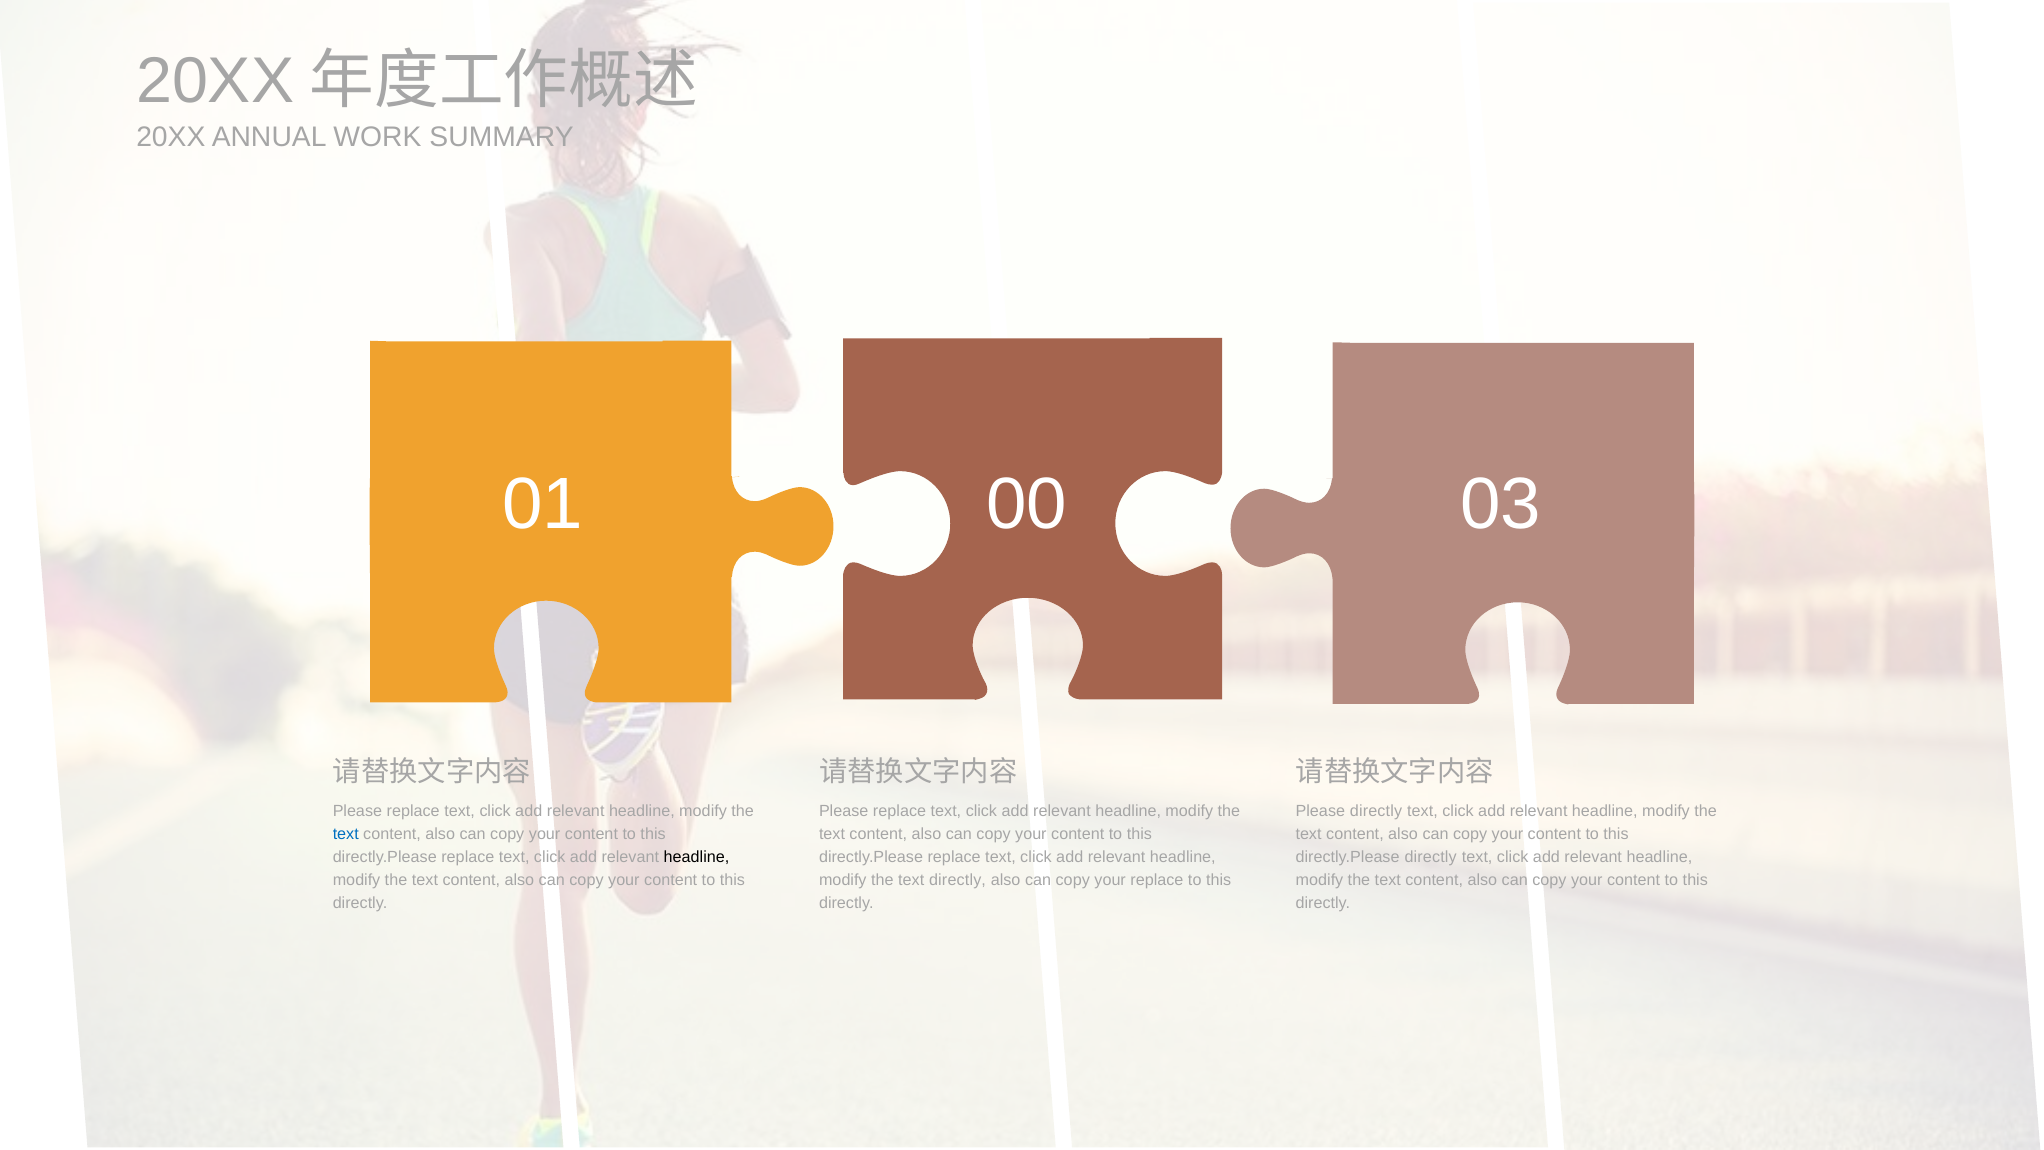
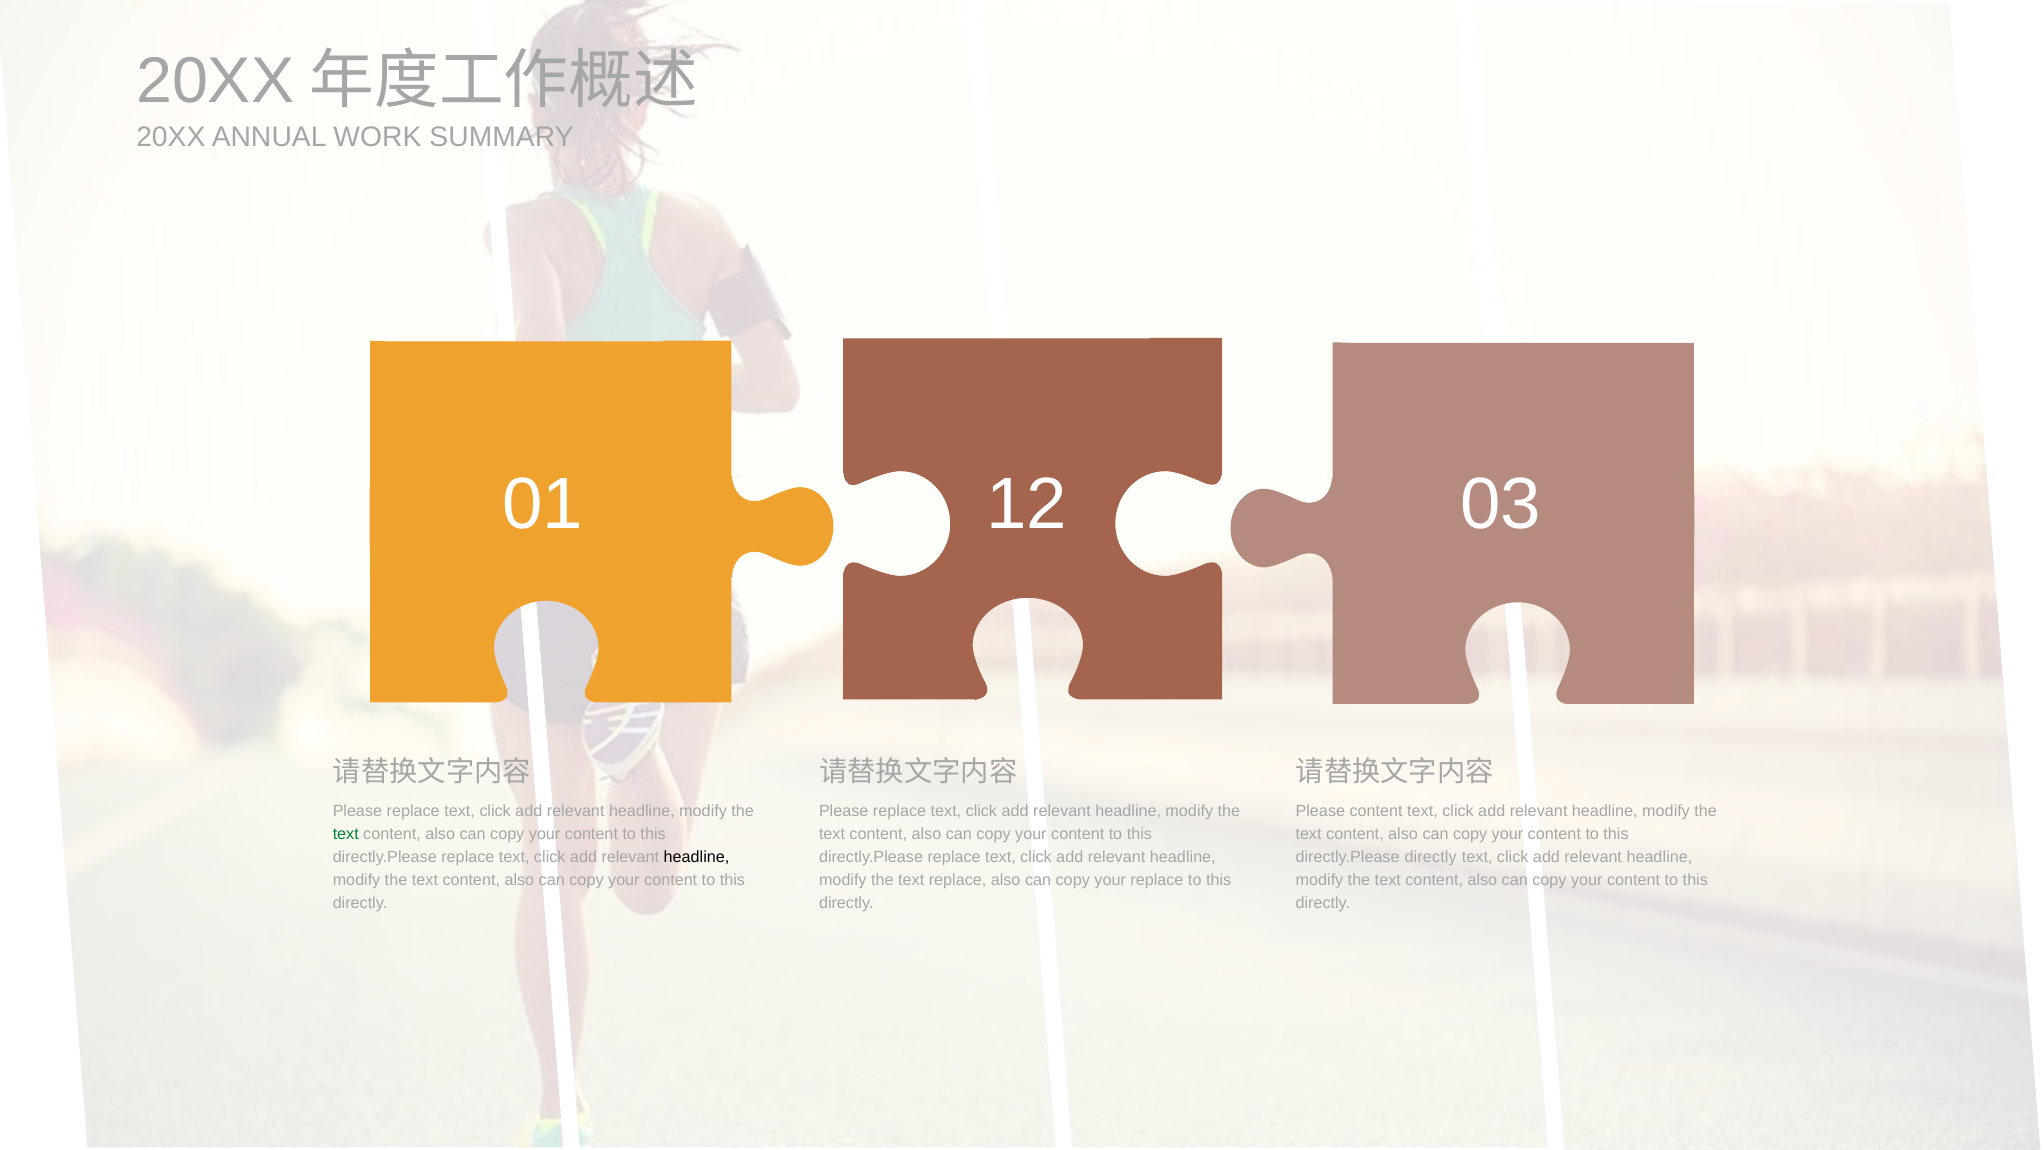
00: 00 -> 12
Please directly: directly -> content
text at (346, 834) colour: blue -> green
text directly: directly -> replace
